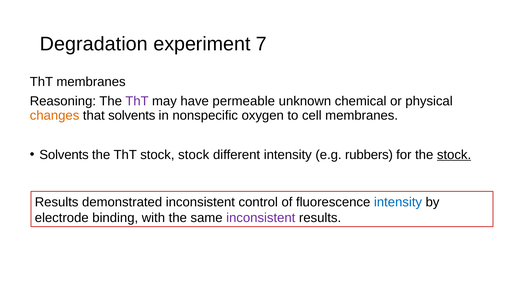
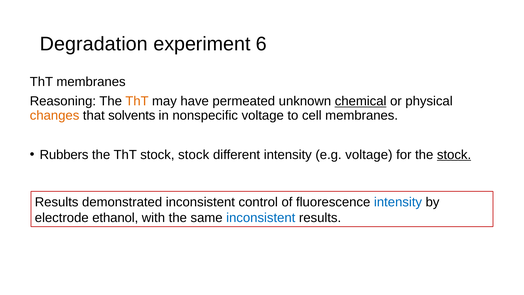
7: 7 -> 6
ThT at (137, 101) colour: purple -> orange
permeable: permeable -> permeated
chemical underline: none -> present
nonspecific oxygen: oxygen -> voltage
Solvents at (64, 155): Solvents -> Rubbers
e.g rubbers: rubbers -> voltage
binding: binding -> ethanol
inconsistent at (261, 218) colour: purple -> blue
